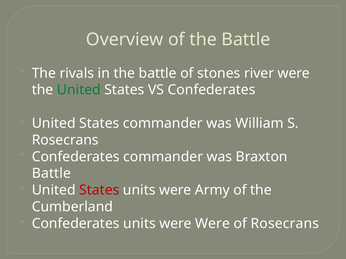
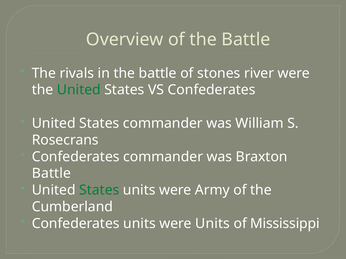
States at (99, 190) colour: red -> green
were Were: Were -> Units
of Rosecrans: Rosecrans -> Mississippi
